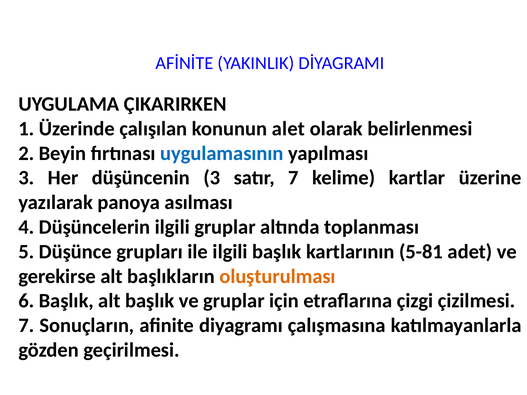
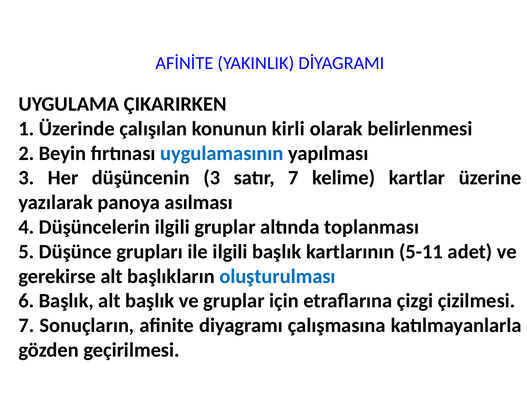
alet: alet -> kirli
5-81: 5-81 -> 5-11
oluşturulması colour: orange -> blue
